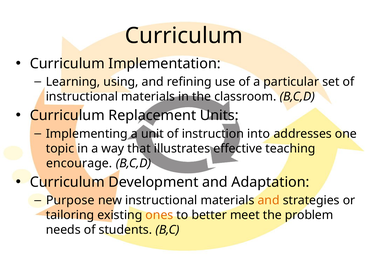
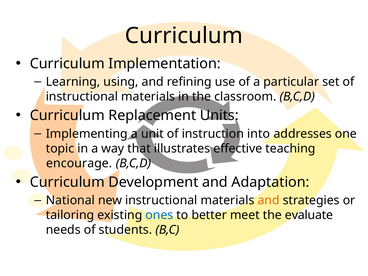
Purpose: Purpose -> National
ones colour: orange -> blue
problem: problem -> evaluate
